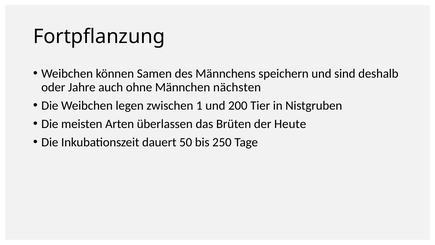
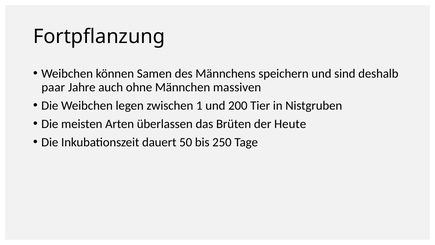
oder: oder -> paar
nächsten: nächsten -> massiven
